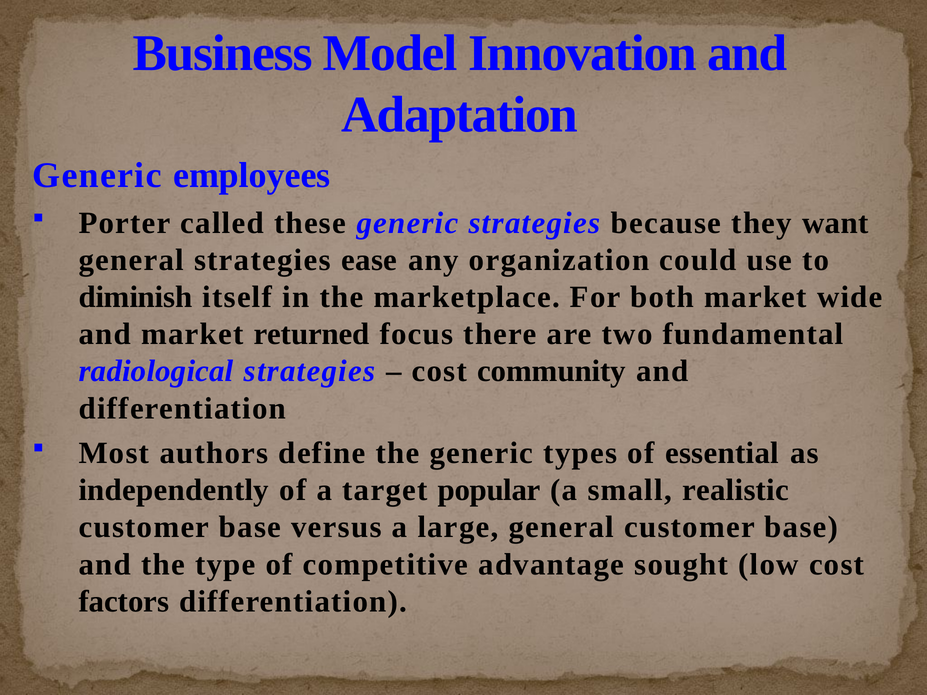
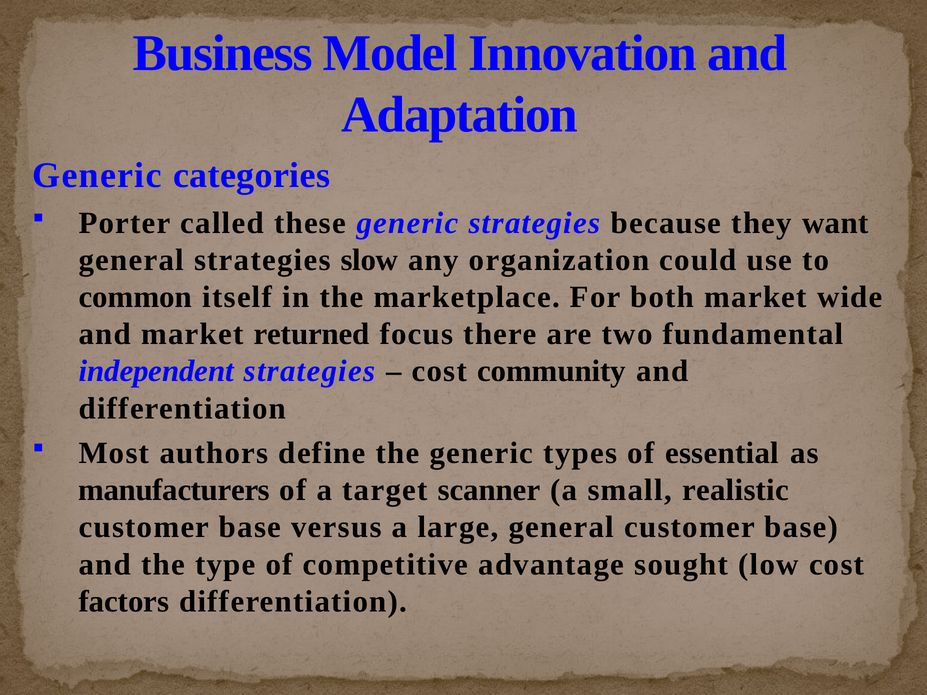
employees: employees -> categories
ease: ease -> slow
diminish: diminish -> common
radiological: radiological -> independent
independently: independently -> manufacturers
popular: popular -> scanner
